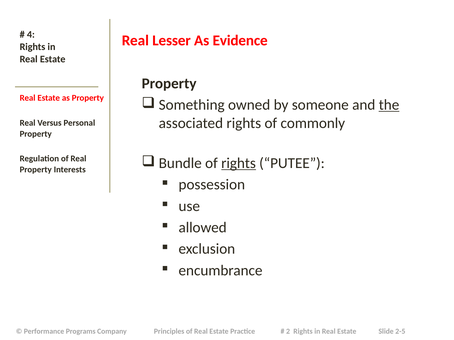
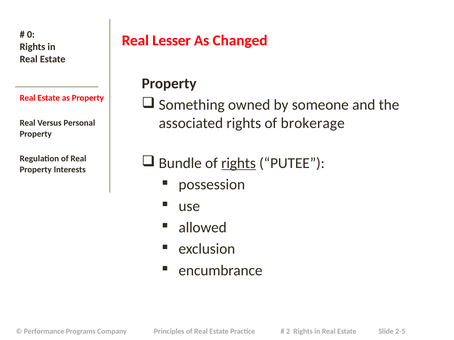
4: 4 -> 0
Evidence: Evidence -> Changed
the underline: present -> none
commonly: commonly -> brokerage
